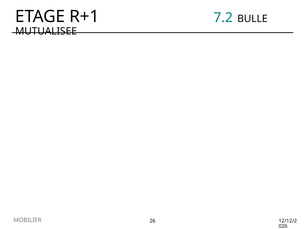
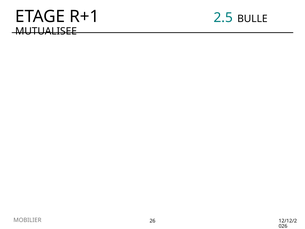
7.2: 7.2 -> 2.5
